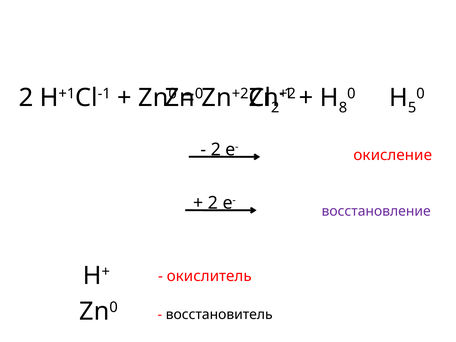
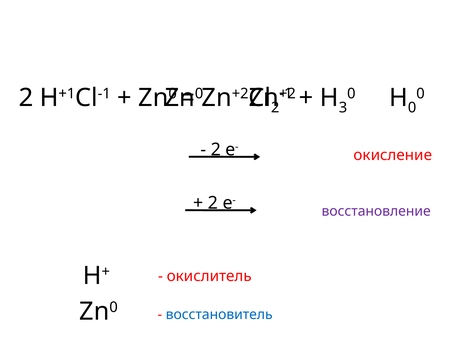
8: 8 -> 3
5 at (412, 108): 5 -> 0
восстановитель colour: black -> blue
